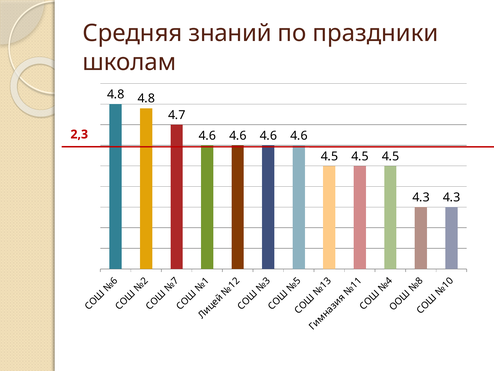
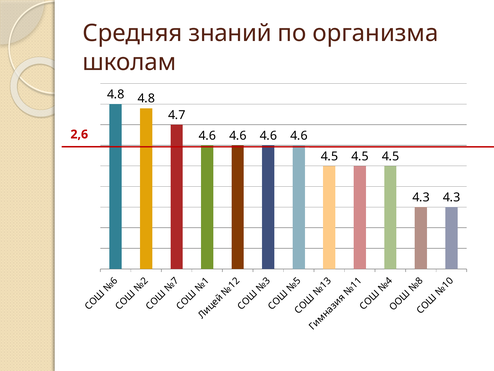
праздники: праздники -> организма
2,3: 2,3 -> 2,6
